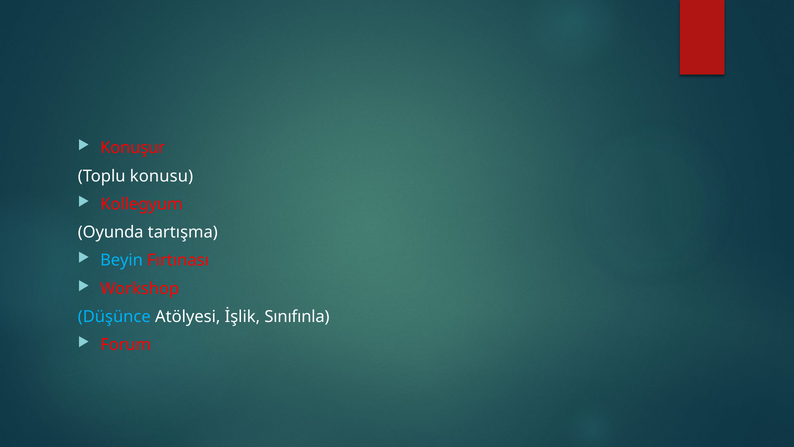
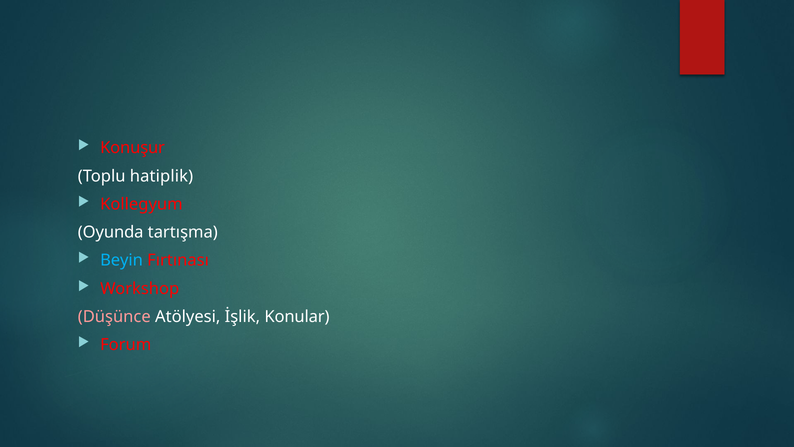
konusu: konusu -> hatiplik
Düşünce colour: light blue -> pink
Sınıfınla: Sınıfınla -> Konular
